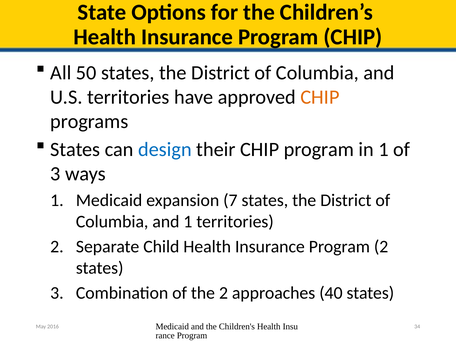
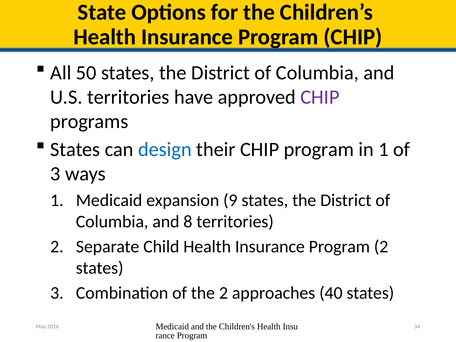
CHIP at (320, 97) colour: orange -> purple
7: 7 -> 9
and 1: 1 -> 8
